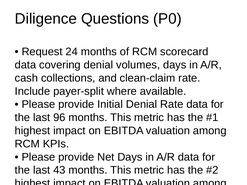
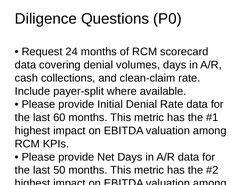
96: 96 -> 60
43: 43 -> 50
